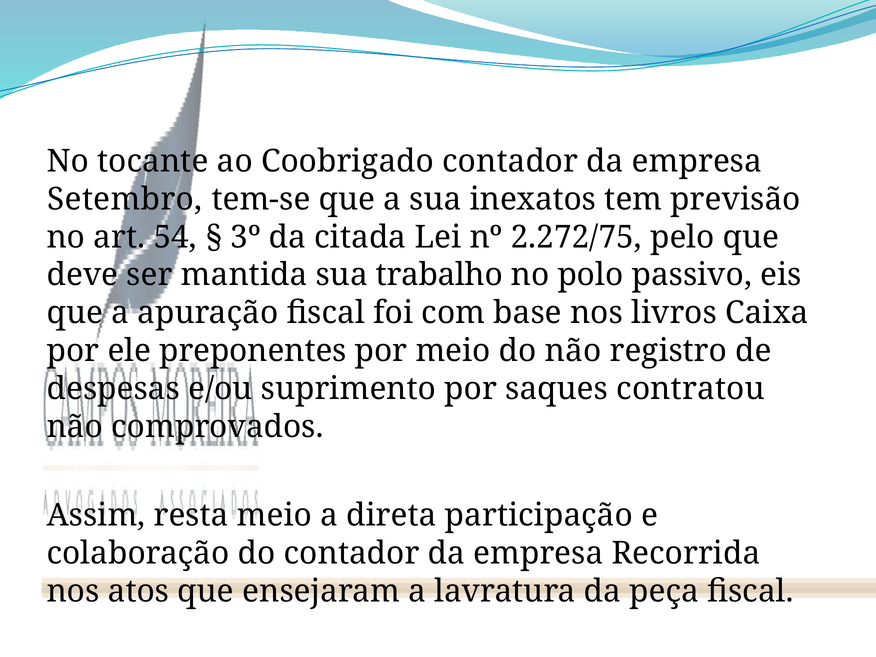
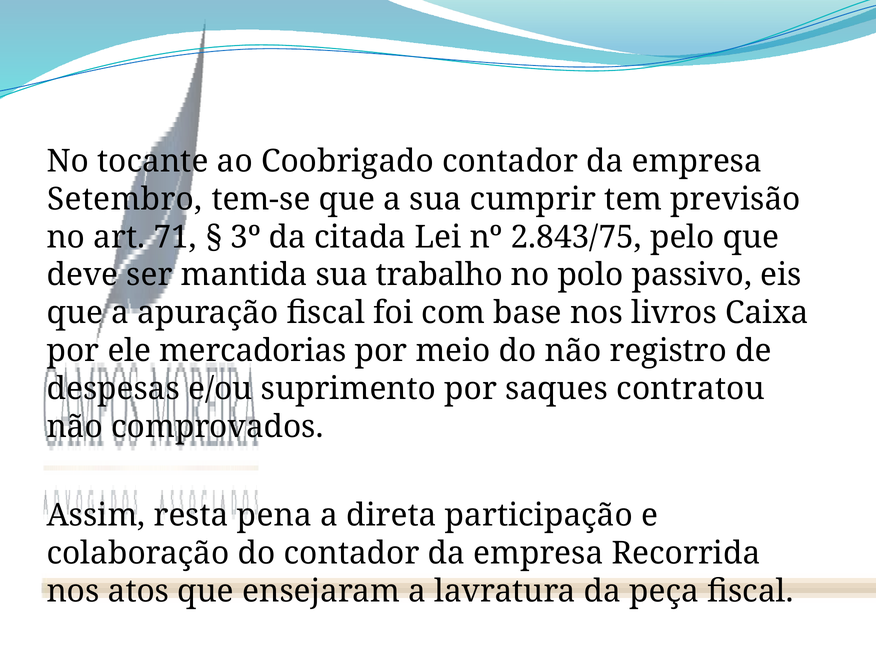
inexatos: inexatos -> cumprir
54: 54 -> 71
2.272/75: 2.272/75 -> 2.843/75
preponentes: preponentes -> mercadorias
resta meio: meio -> pena
